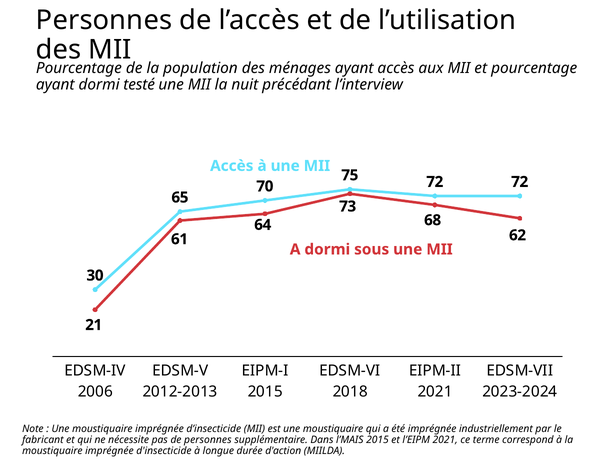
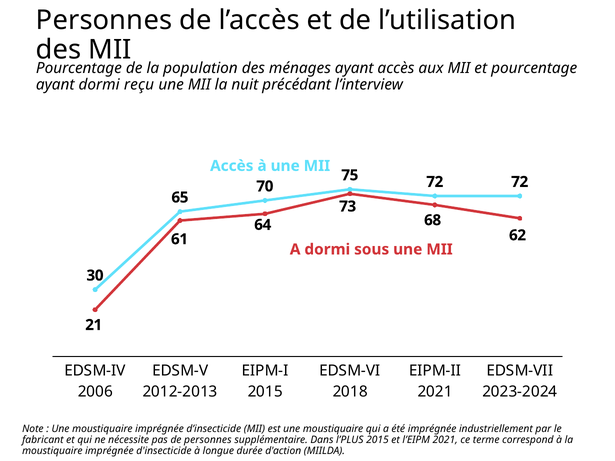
testé: testé -> reçu
l’MAIS: l’MAIS -> l’PLUS
